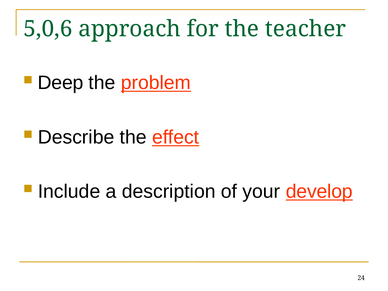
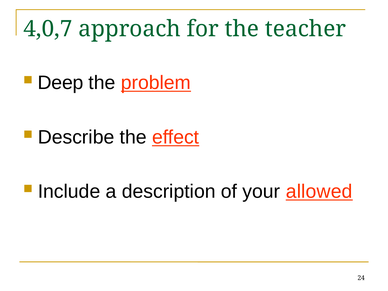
5,0,6: 5,0,6 -> 4,0,7
develop: develop -> allowed
